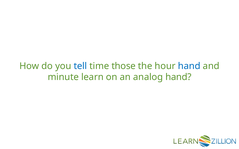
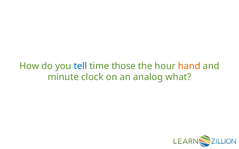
hand at (189, 66) colour: blue -> orange
learn: learn -> clock
analog hand: hand -> what
